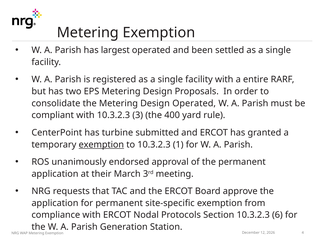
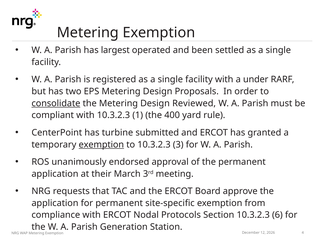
entire: entire -> under
consolidate underline: none -> present
Design Operated: Operated -> Reviewed
3: 3 -> 1
1: 1 -> 3
